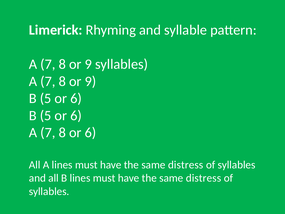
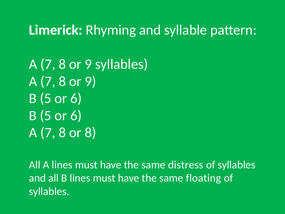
8 or 6: 6 -> 8
distress at (204, 178): distress -> floating
